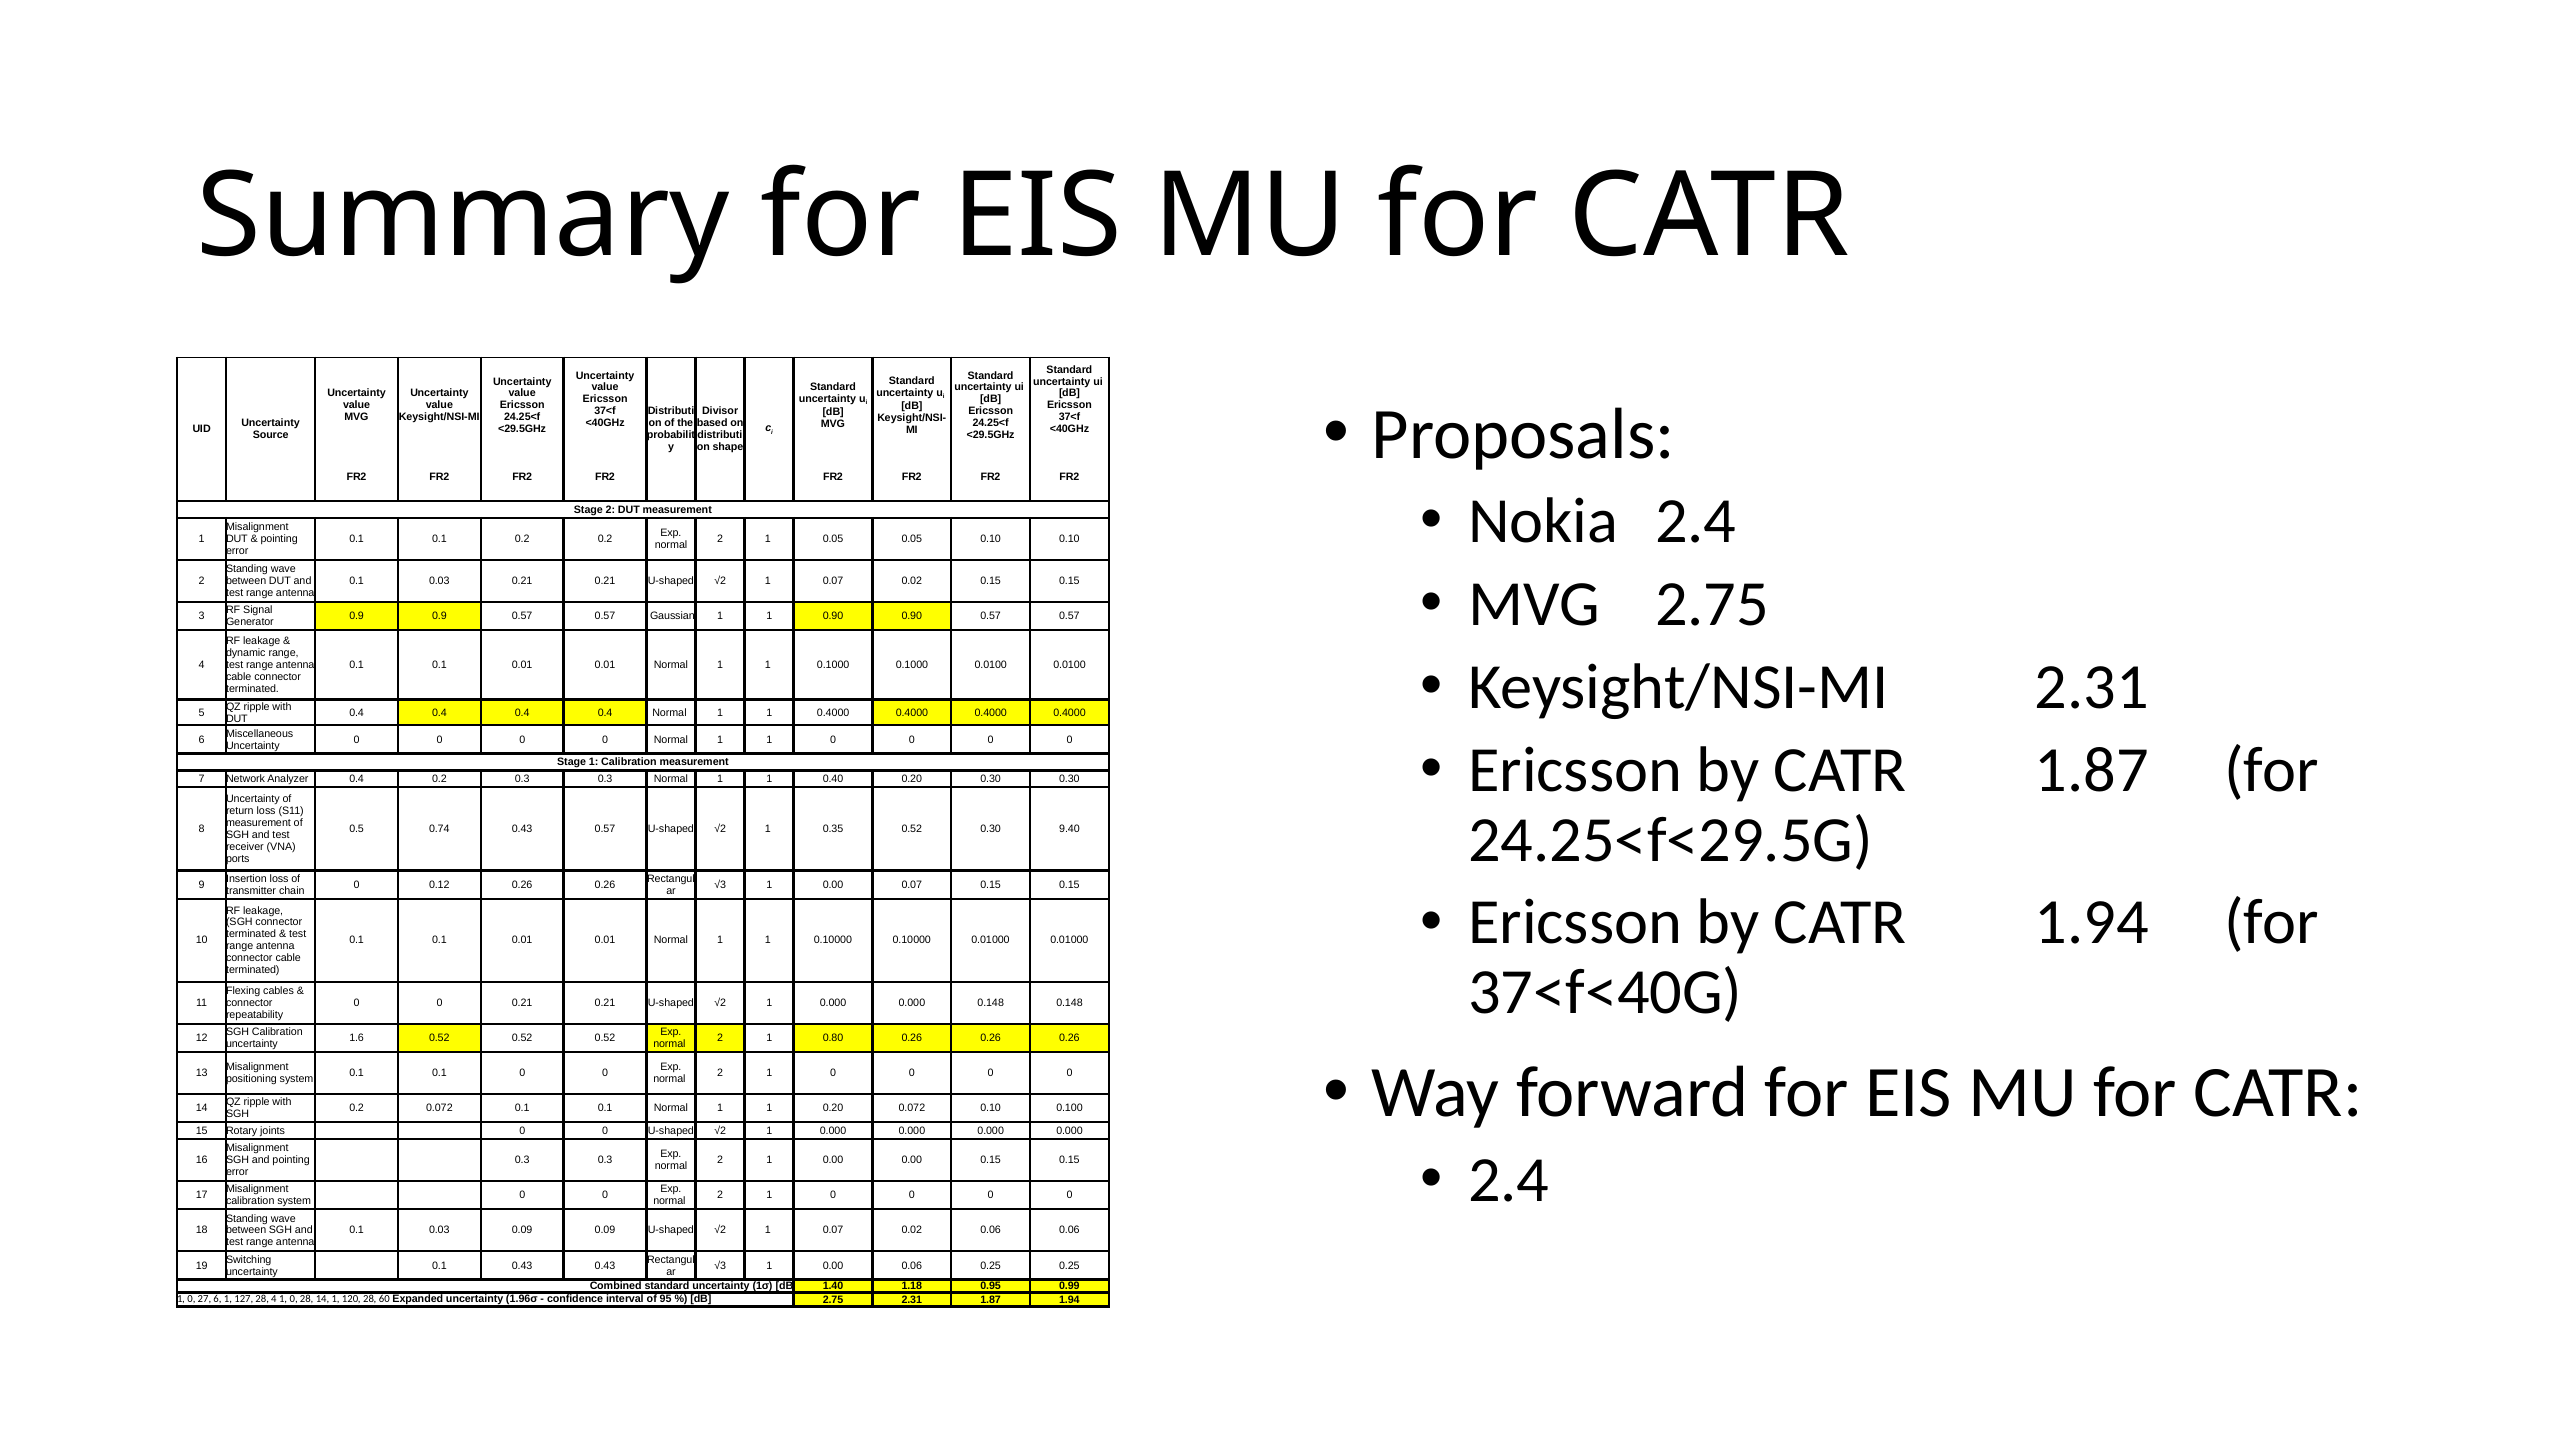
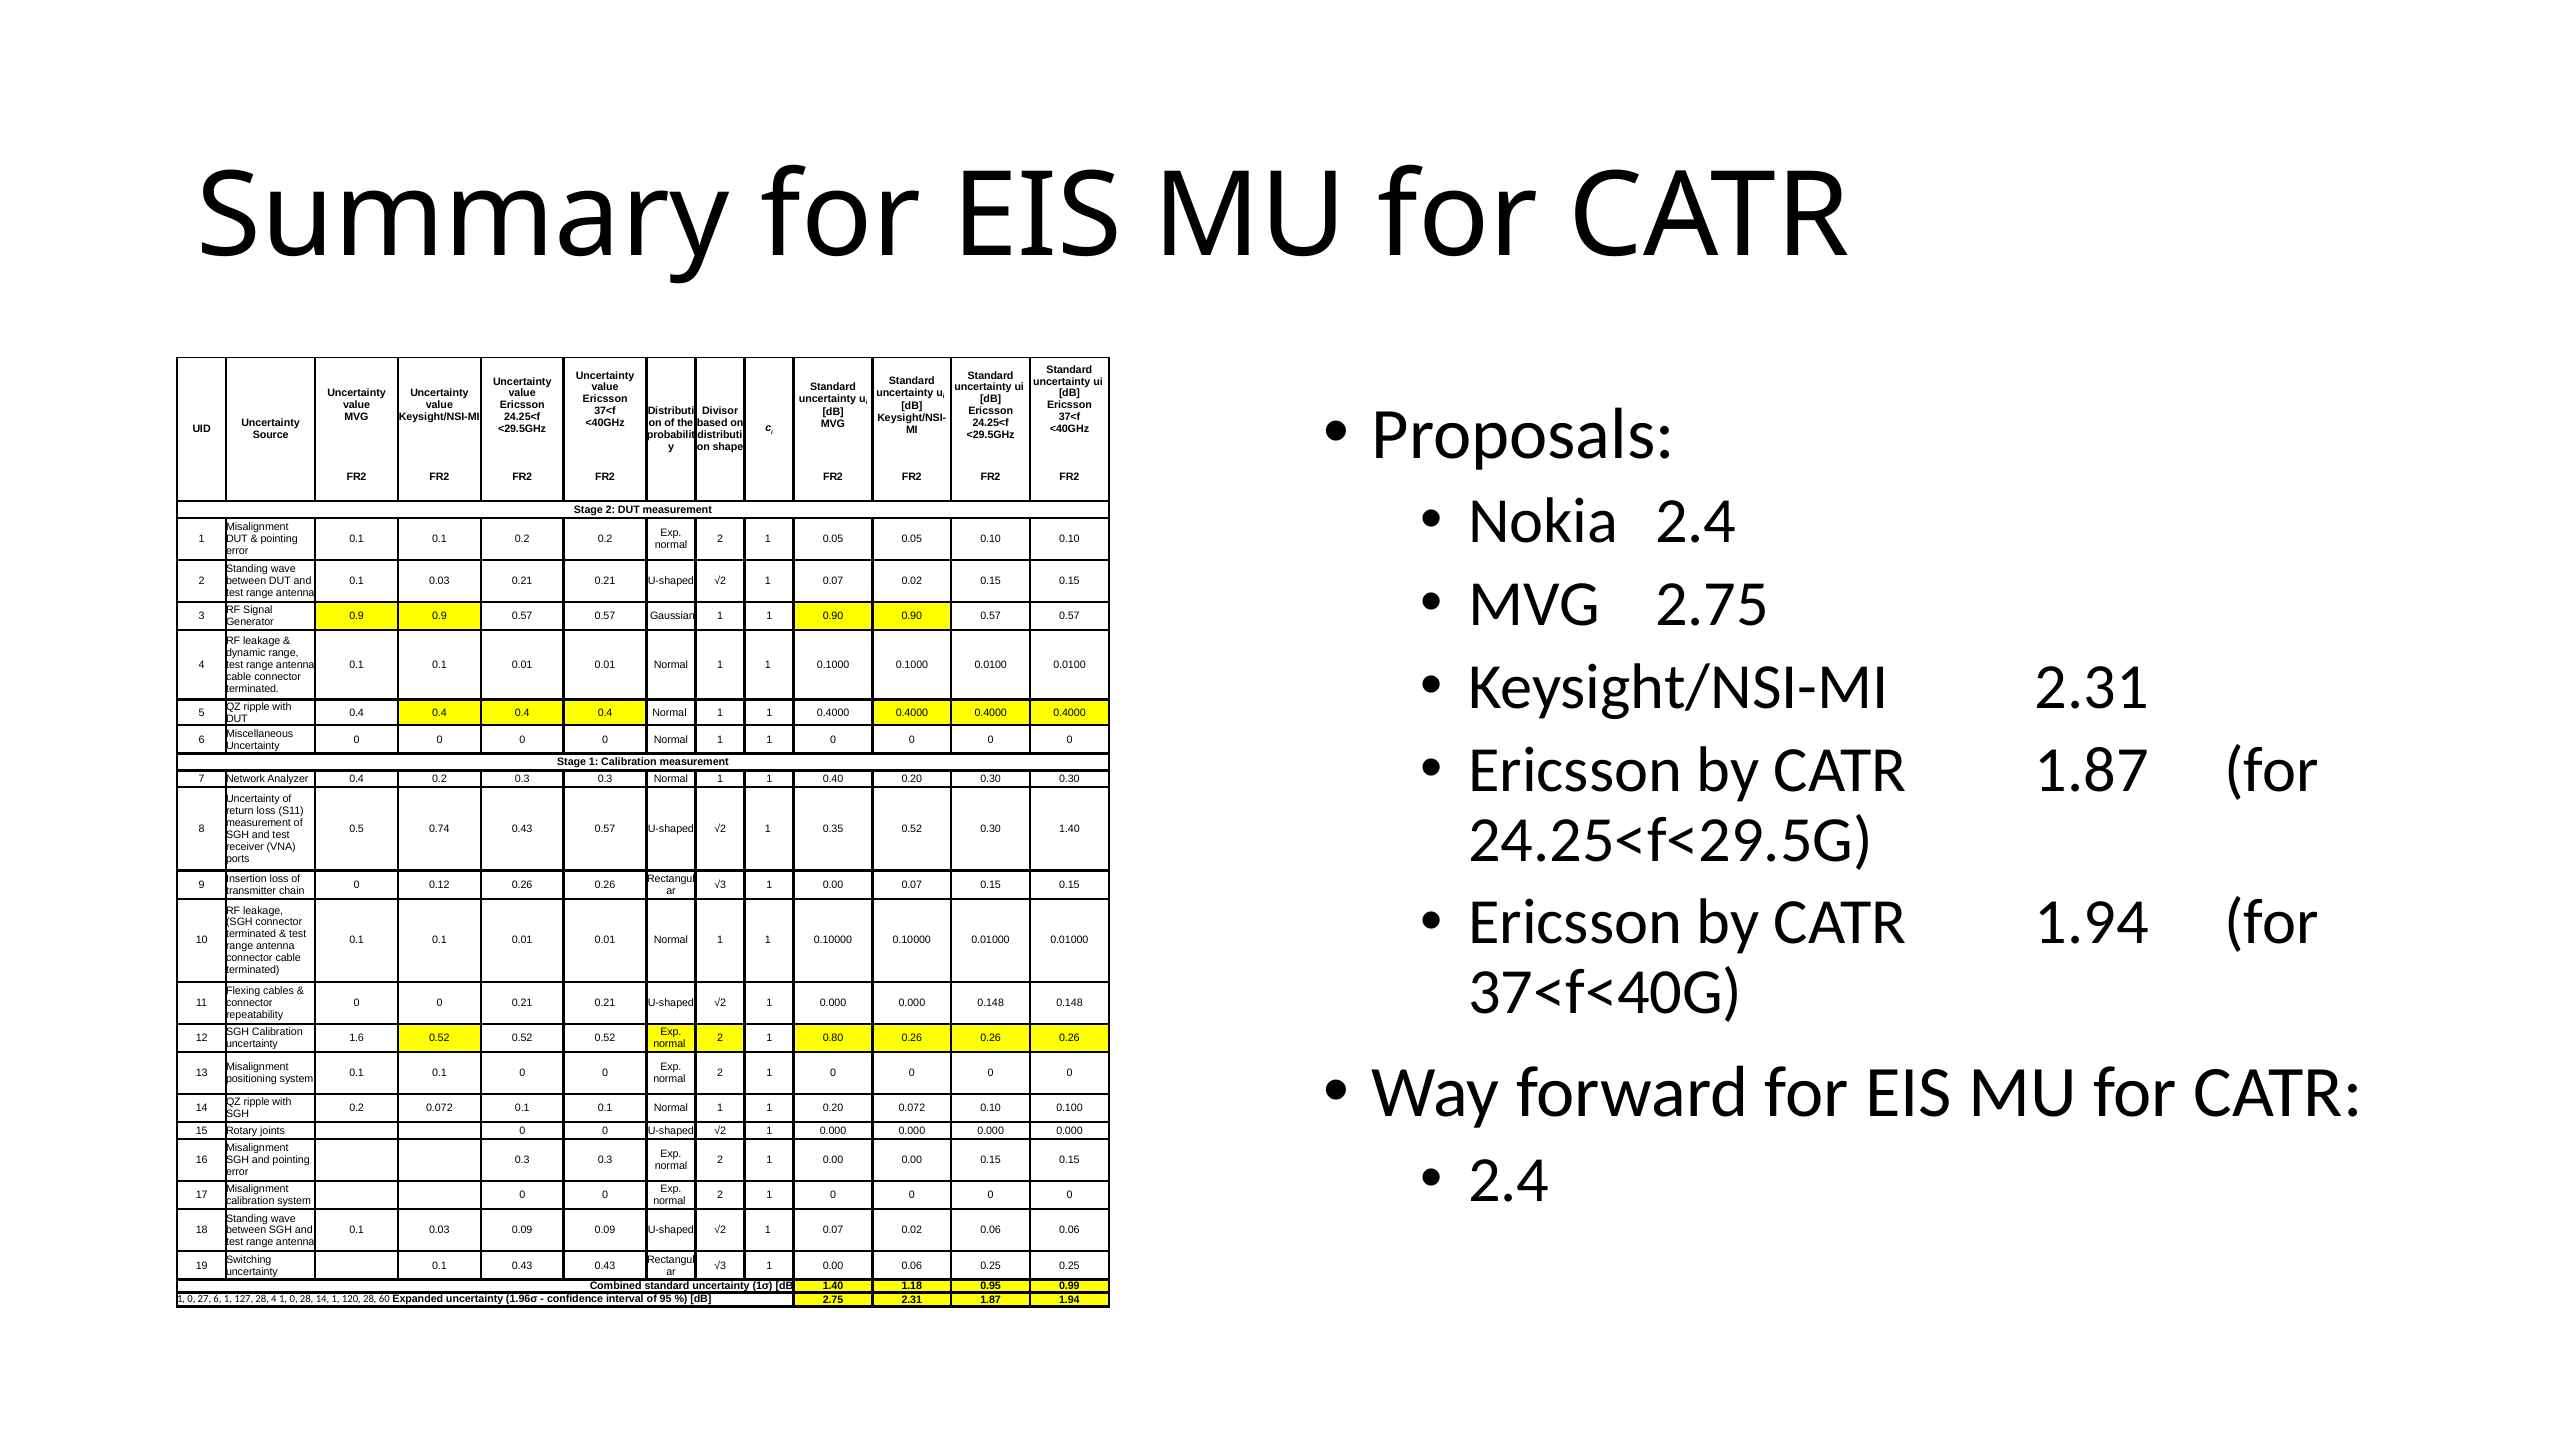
0.30 9.40: 9.40 -> 1.40
